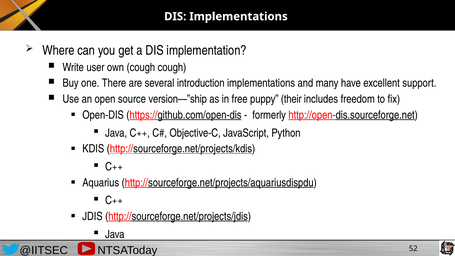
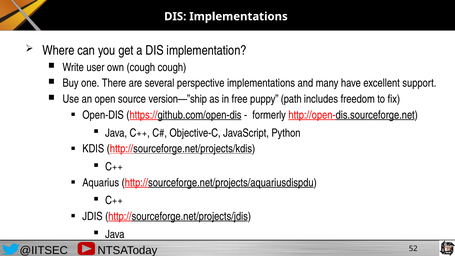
introduction: introduction -> perspective
their: their -> path
